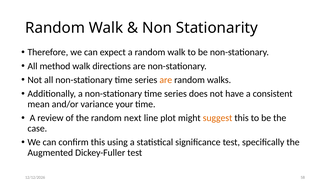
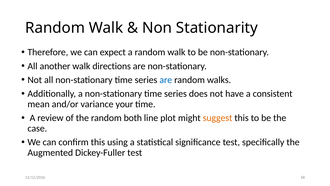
method: method -> another
are at (166, 80) colour: orange -> blue
next: next -> both
